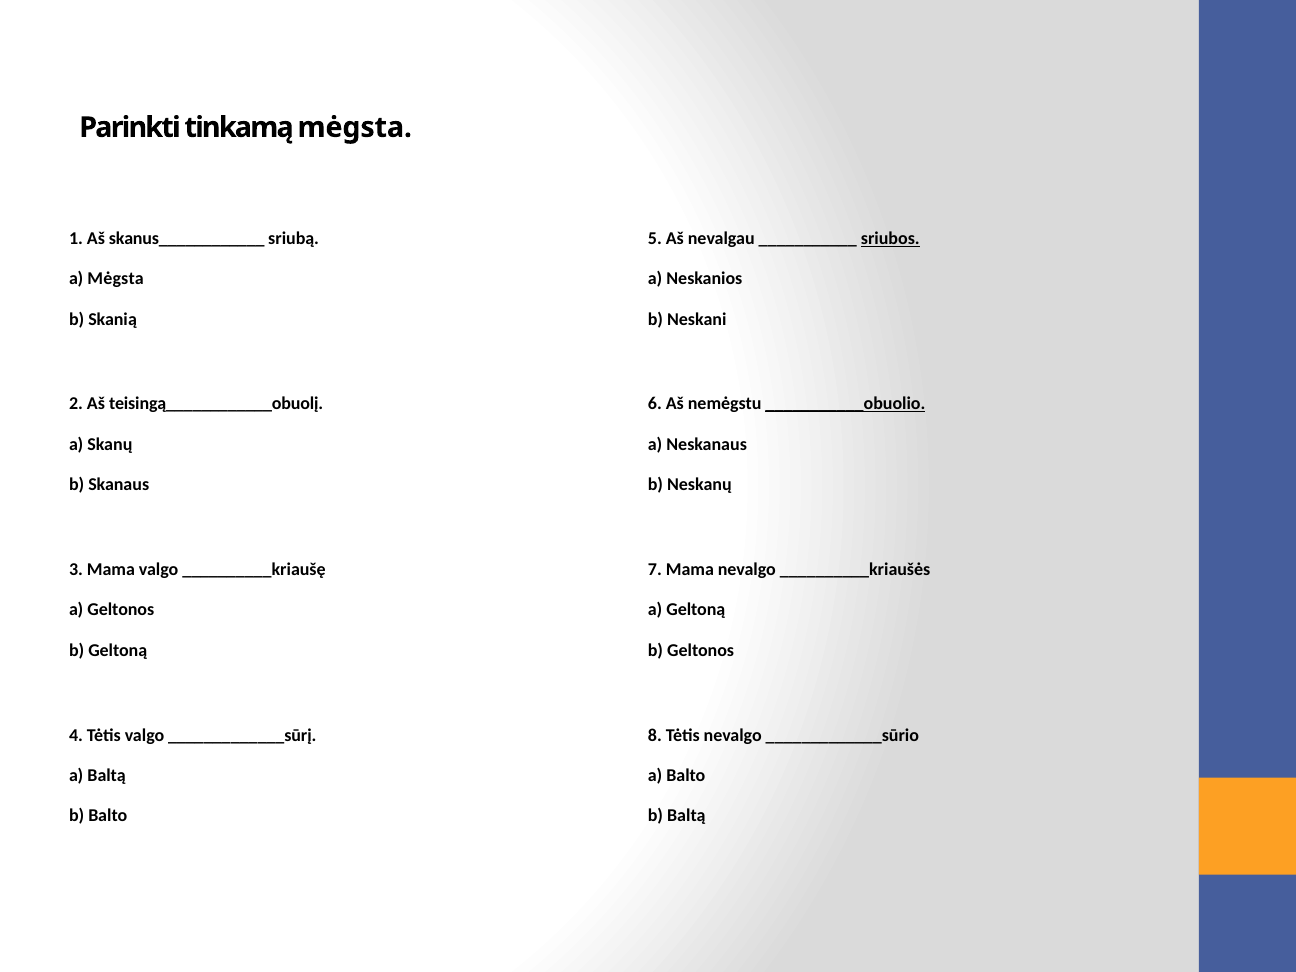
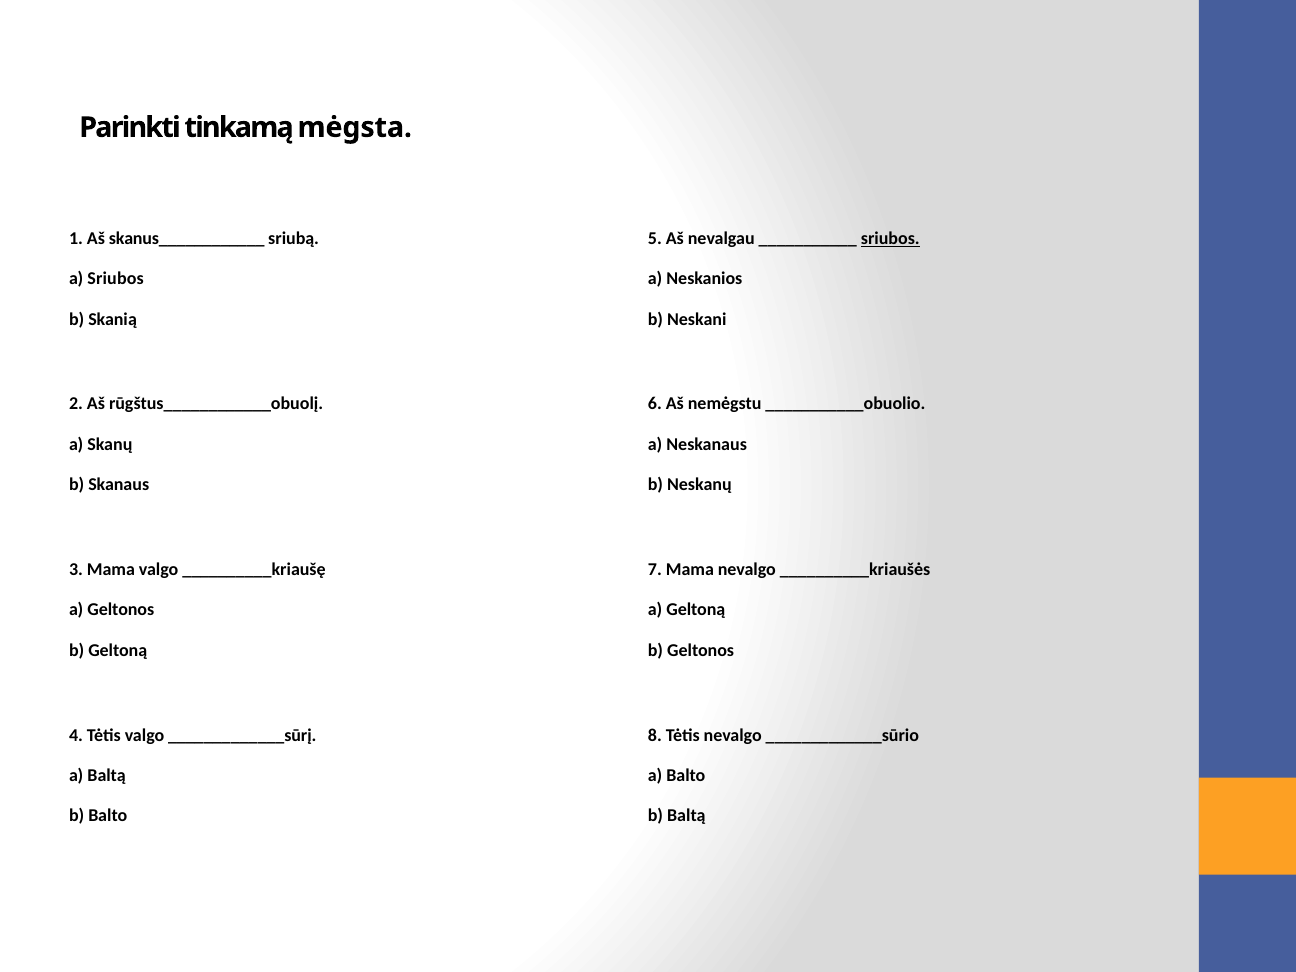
a Mėgsta: Mėgsta -> Sriubos
teisingą____________obuolį: teisingą____________obuolį -> rūgštus____________obuolį
___________obuolio underline: present -> none
